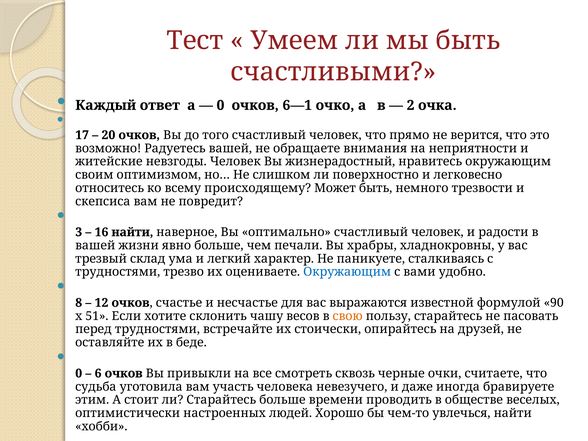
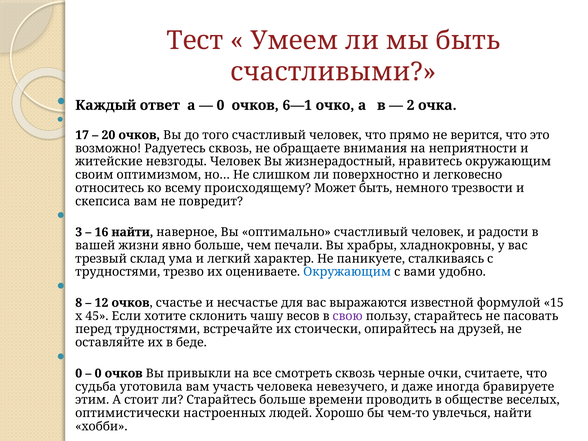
Радуетесь вашей: вашей -> сквозь
90: 90 -> 15
51: 51 -> 45
свою colour: orange -> purple
6 at (98, 373): 6 -> 0
